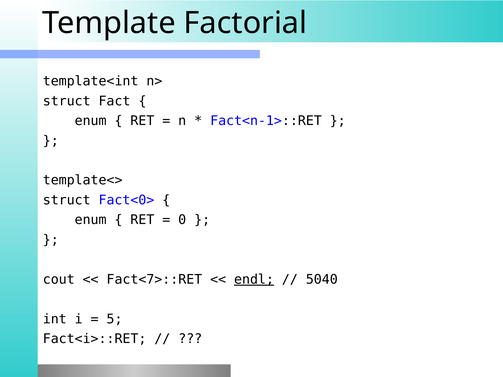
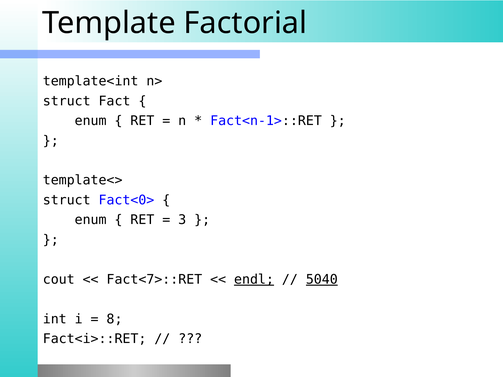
0: 0 -> 3
5040 underline: none -> present
5: 5 -> 8
